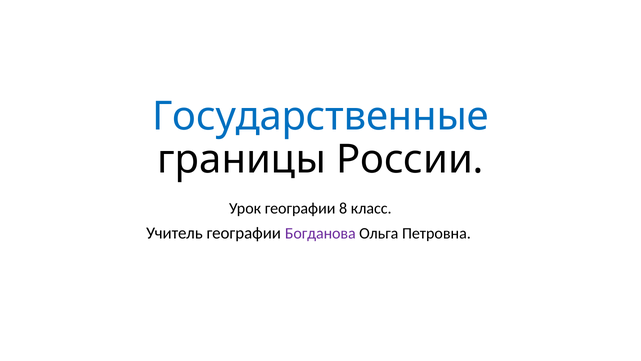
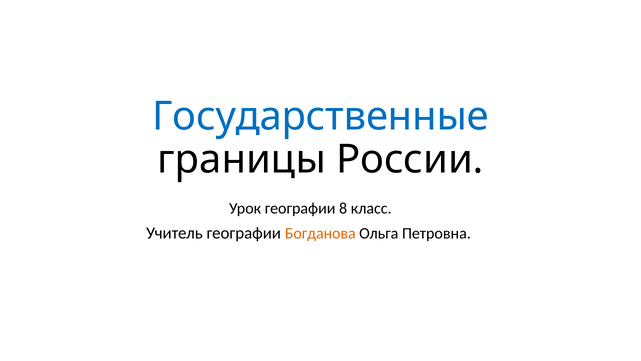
Богданова colour: purple -> orange
